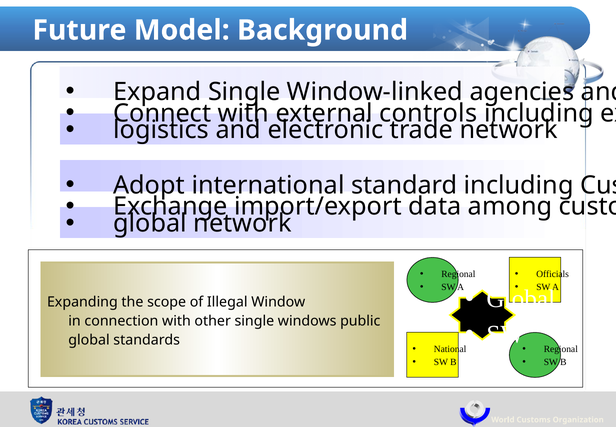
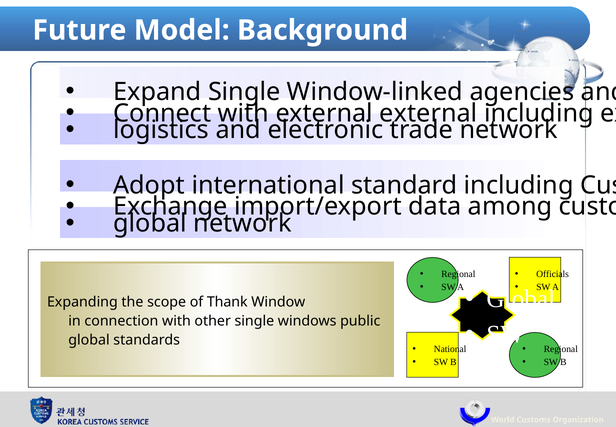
external controls: controls -> external
Illegal: Illegal -> Thank
